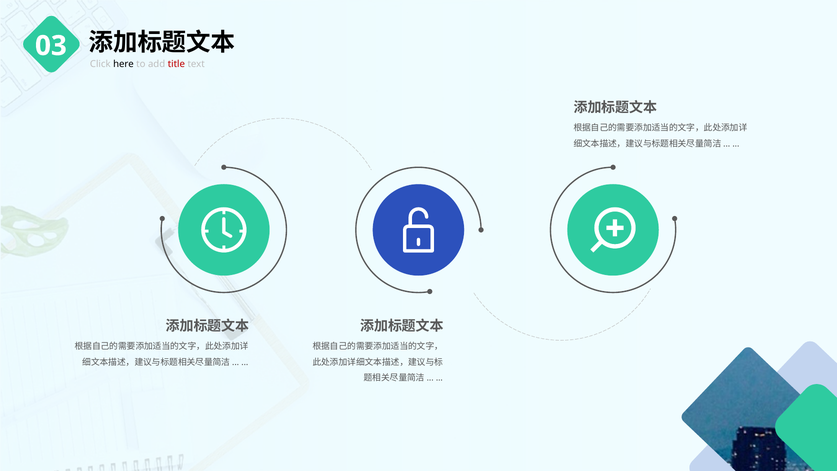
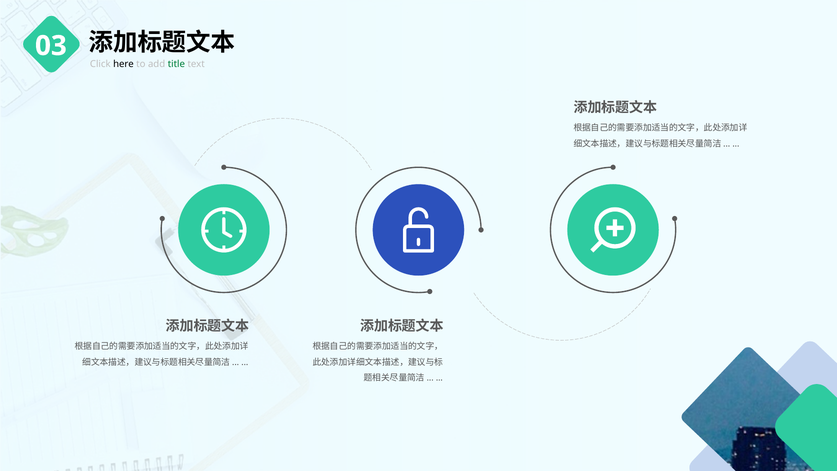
title colour: red -> green
